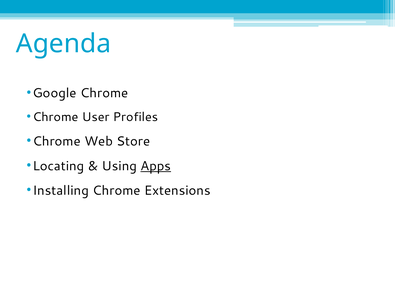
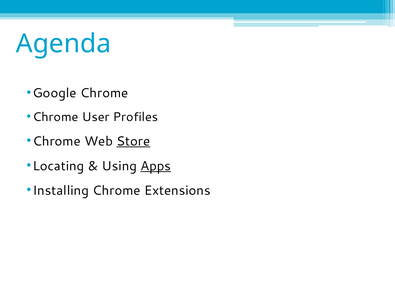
Store underline: none -> present
